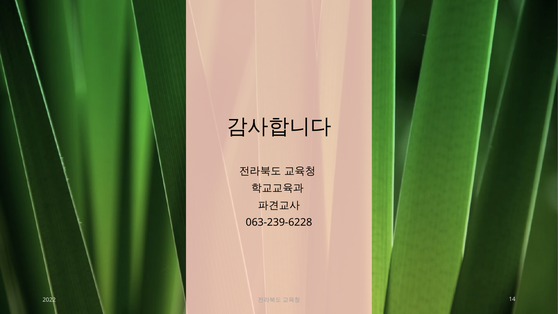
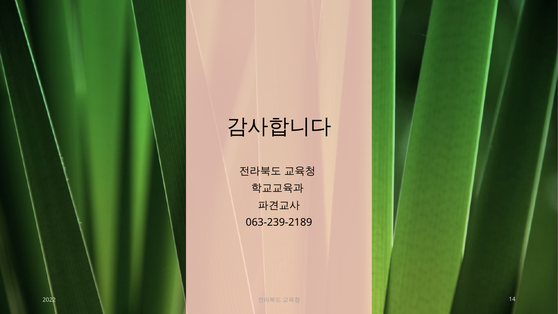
063-239-6228: 063-239-6228 -> 063-239-2189
